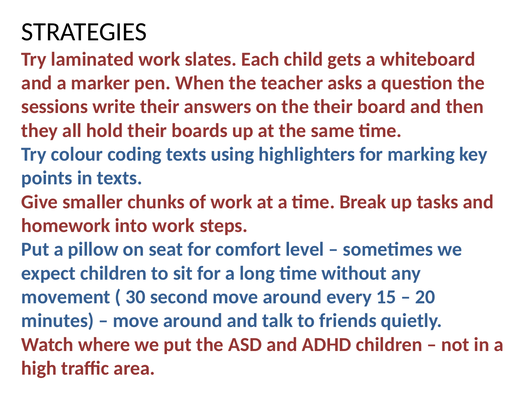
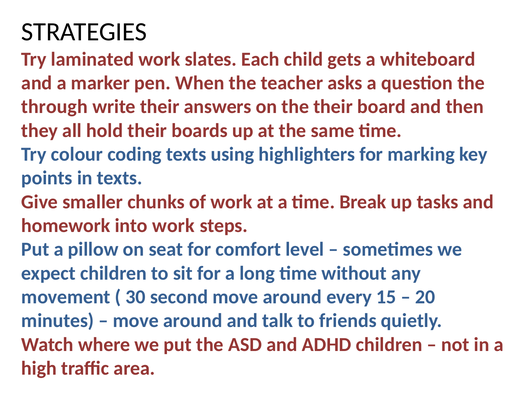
sessions: sessions -> through
